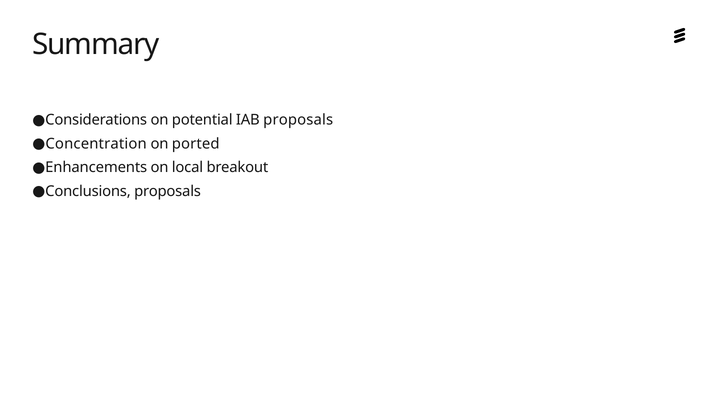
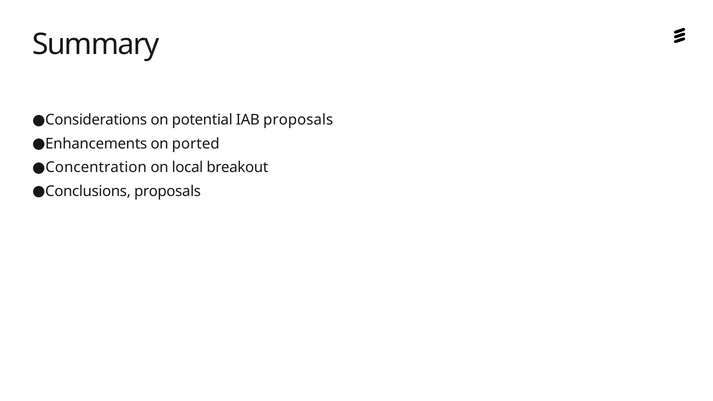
Concentration: Concentration -> Enhancements
Enhancements: Enhancements -> Concentration
